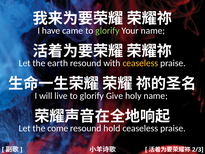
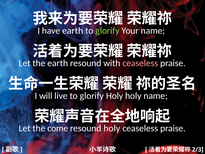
have came: came -> earth
ceaseless at (140, 63) colour: yellow -> pink
glorify Give: Give -> Holy
resound hold: hold -> holy
